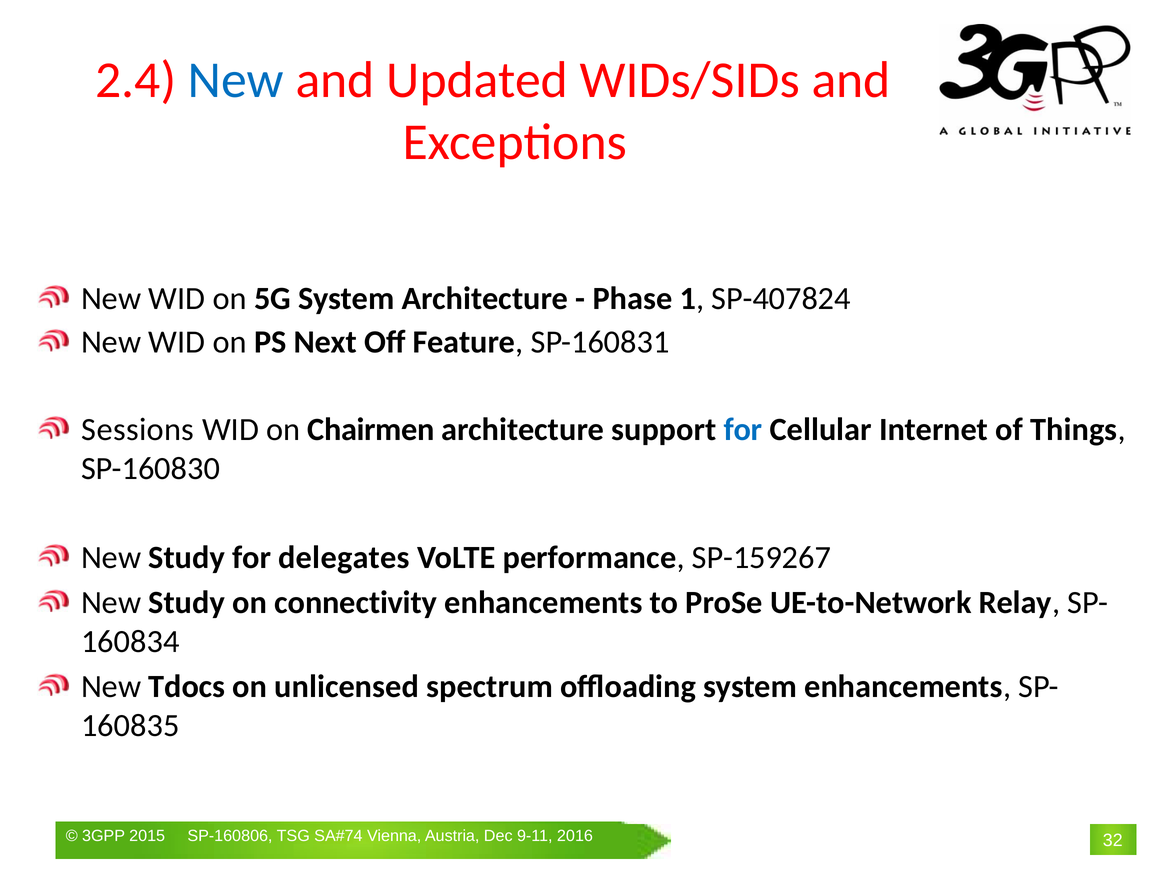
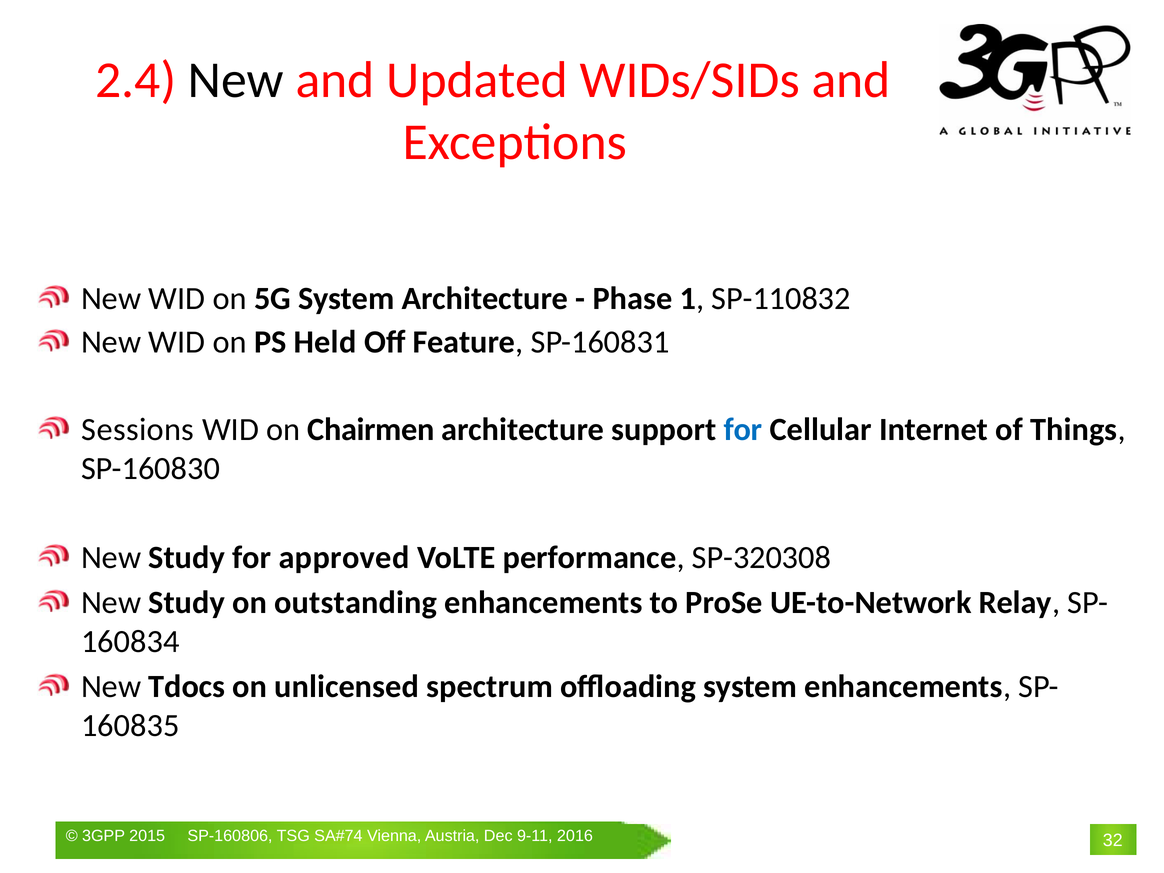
New at (236, 80) colour: blue -> black
SP-407824: SP-407824 -> SP-110832
Next: Next -> Held
delegates: delegates -> approved
SP-159267: SP-159267 -> SP-320308
connectivity: connectivity -> outstanding
